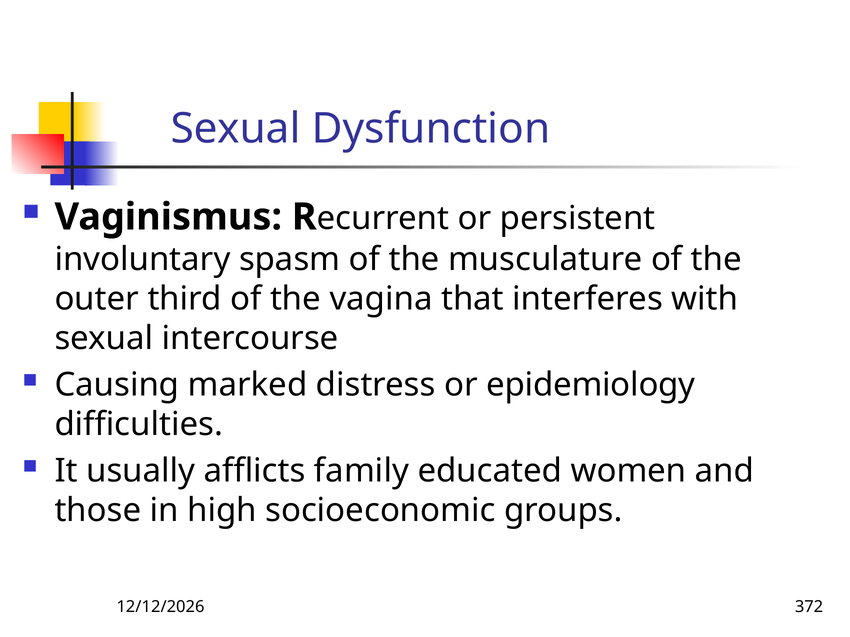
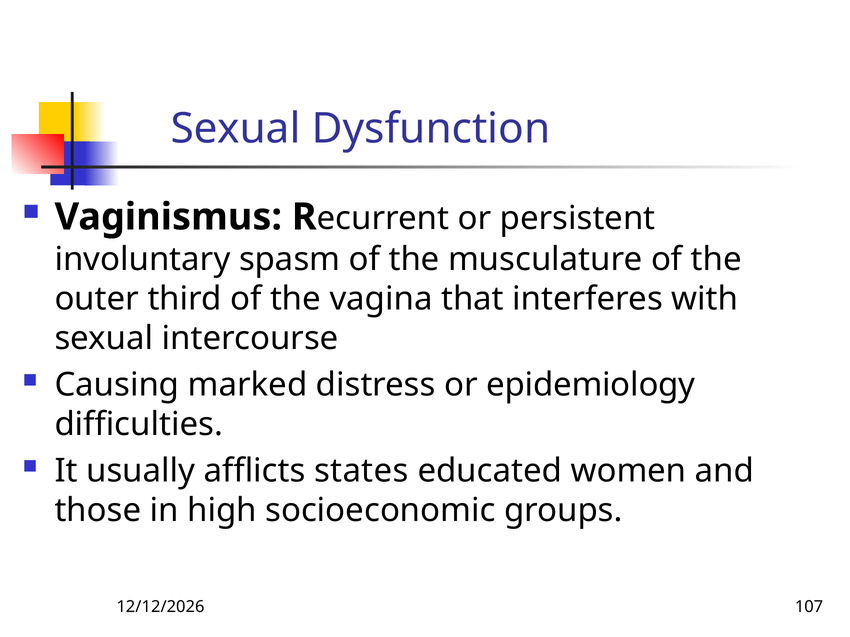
family: family -> states
372: 372 -> 107
